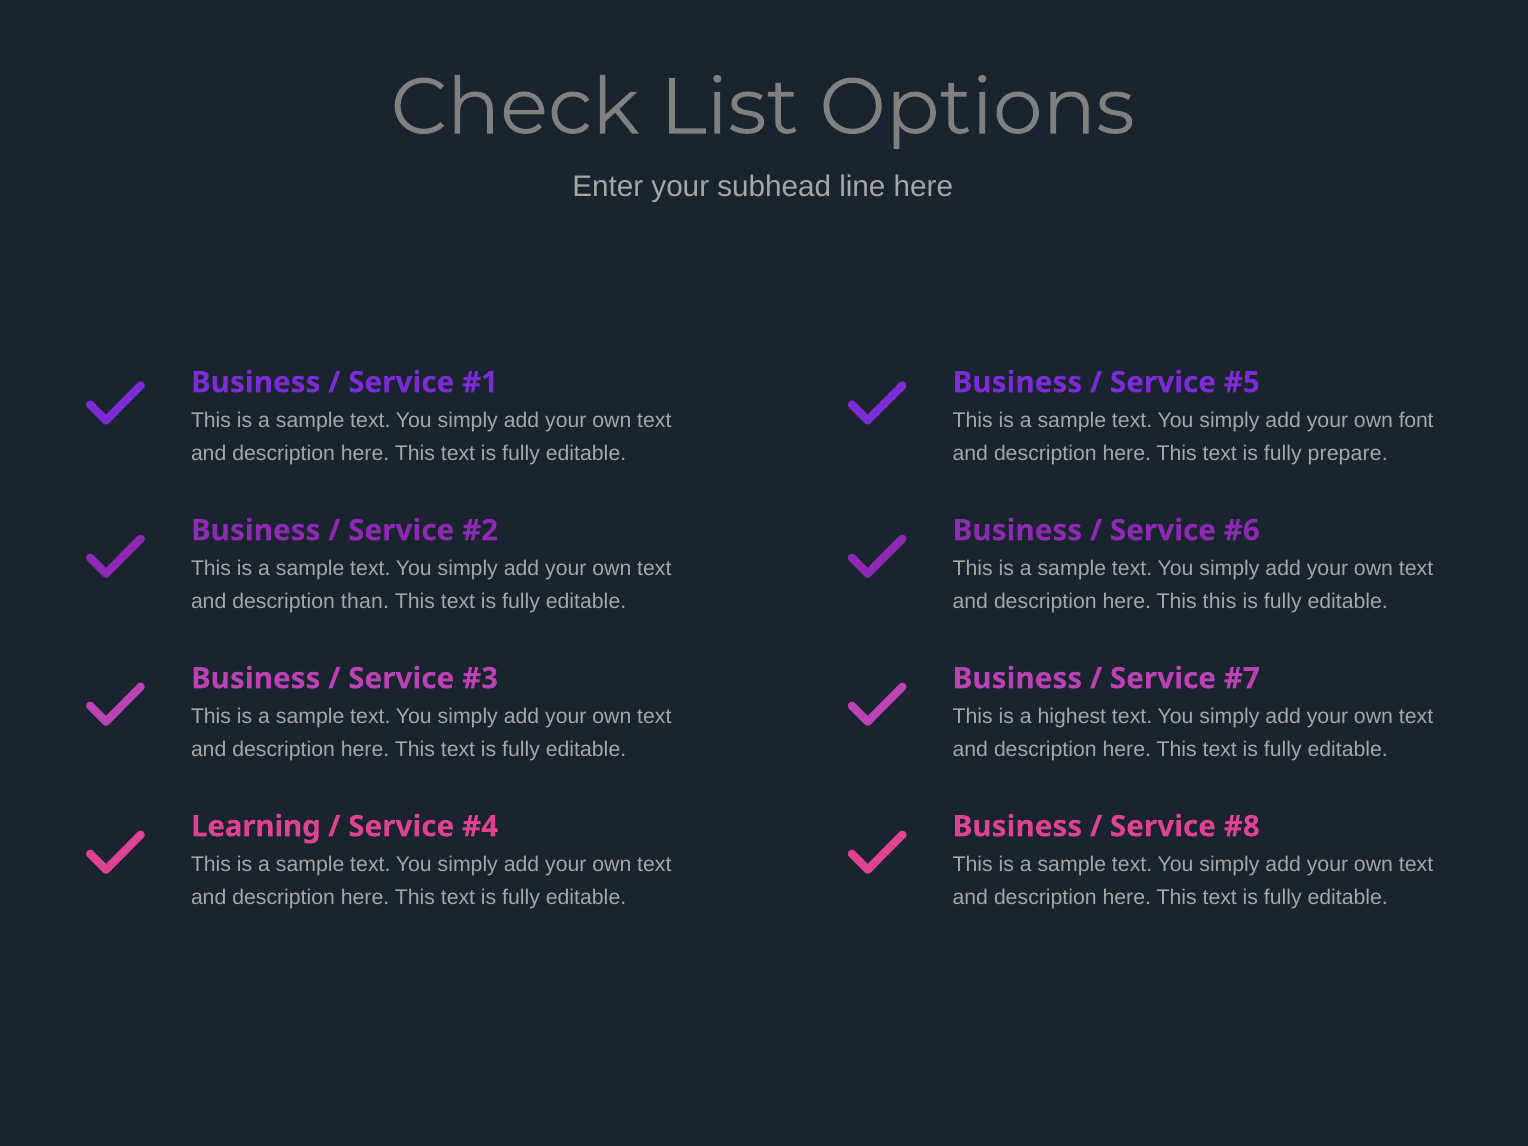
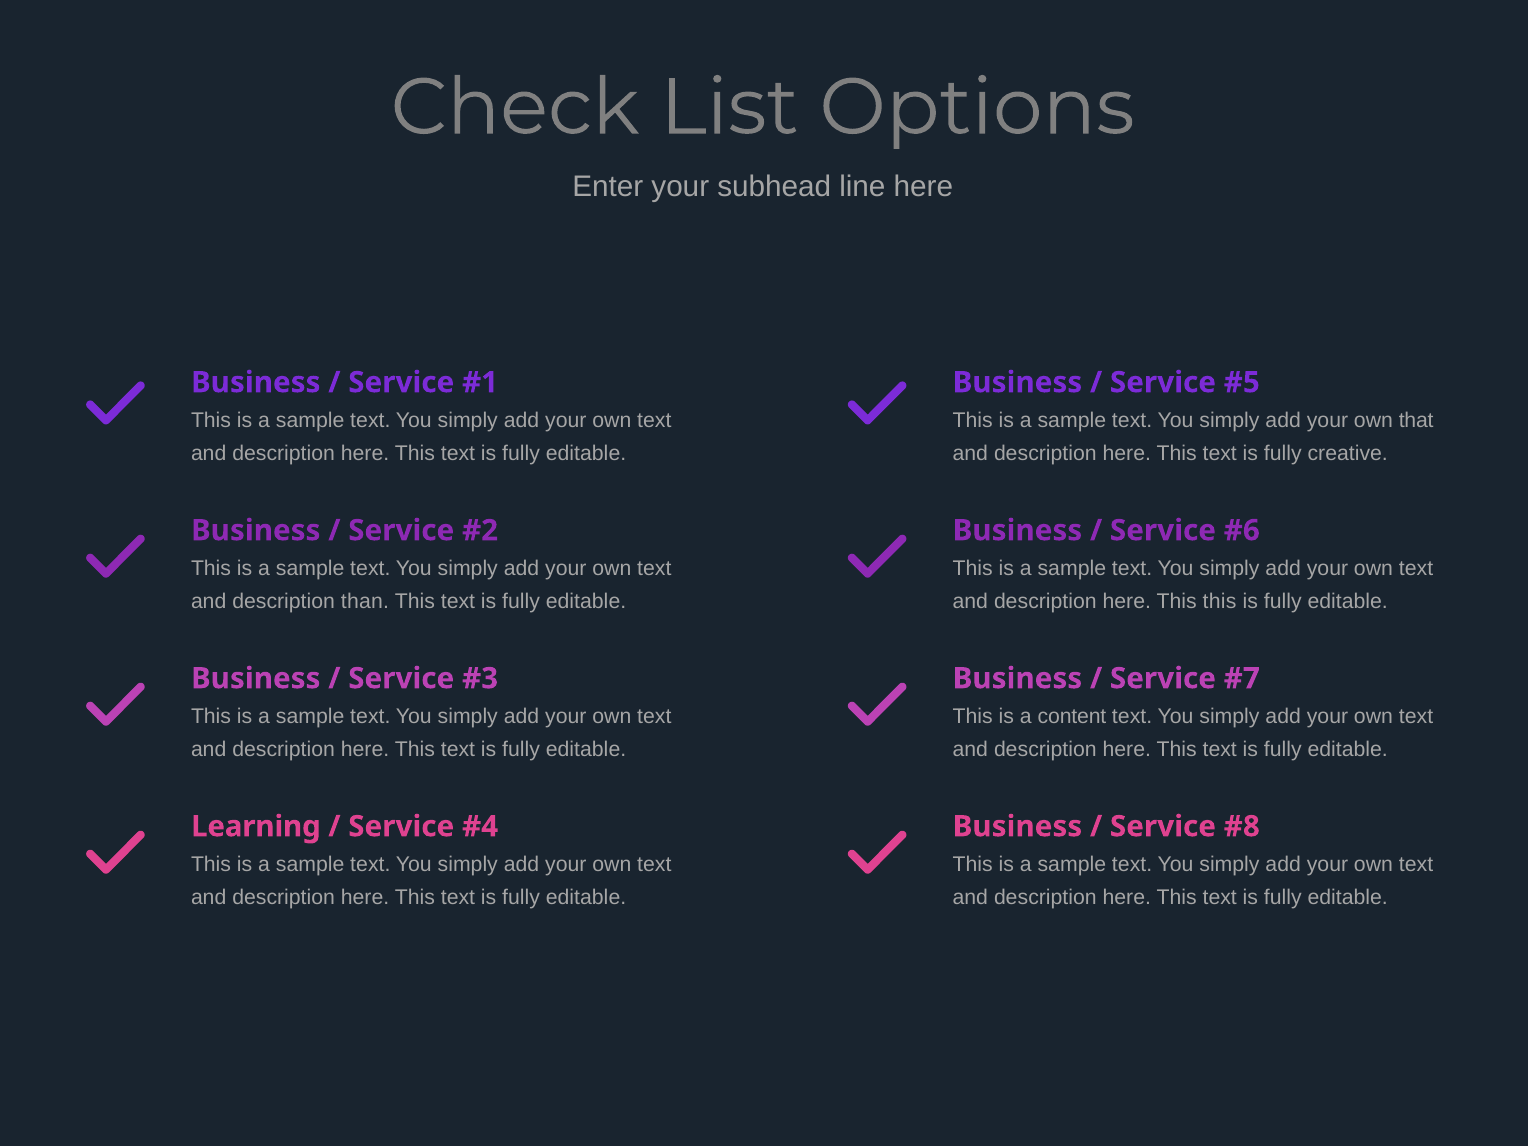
font: font -> that
prepare: prepare -> creative
highest: highest -> content
